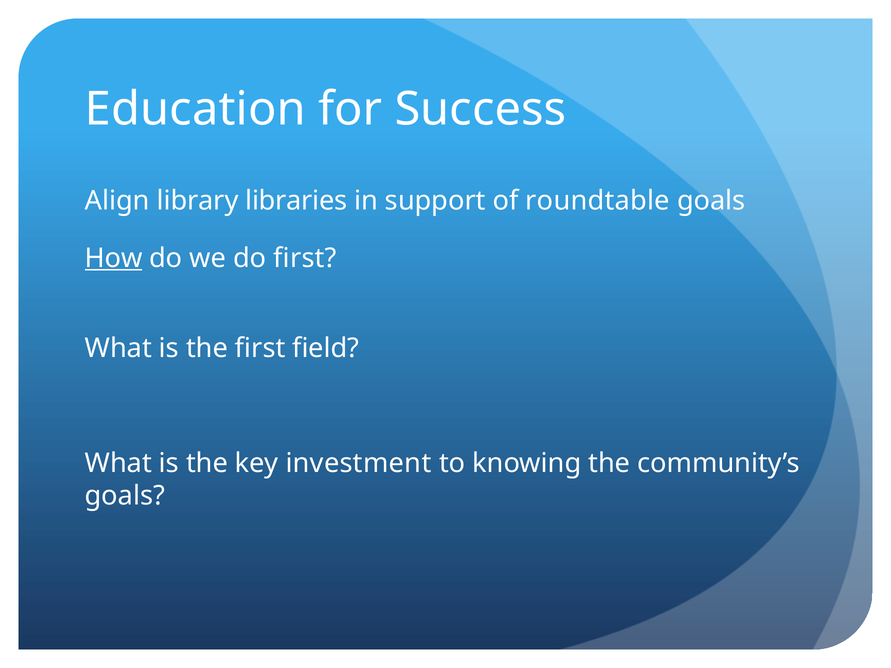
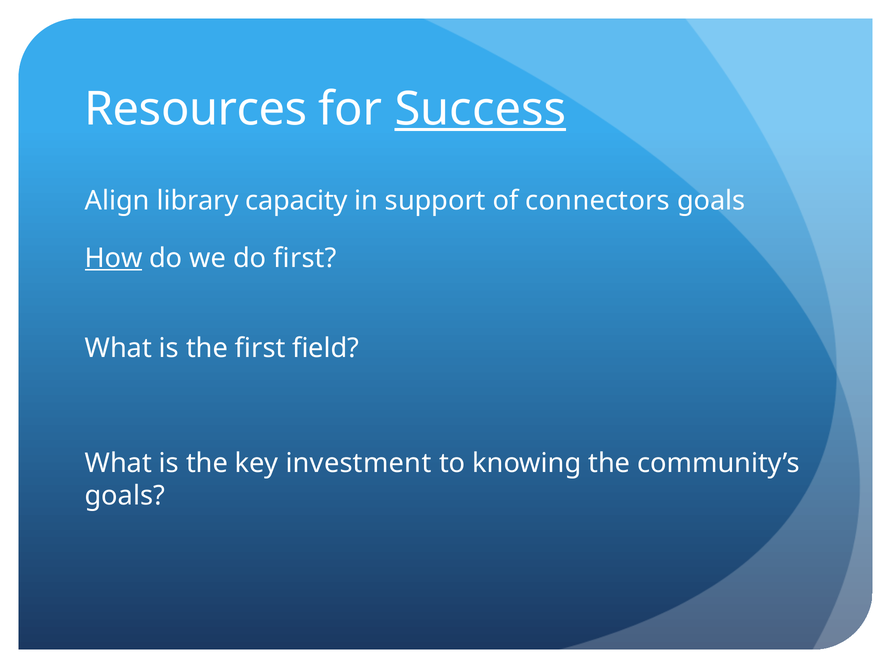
Education: Education -> Resources
Success underline: none -> present
libraries: libraries -> capacity
roundtable: roundtable -> connectors
